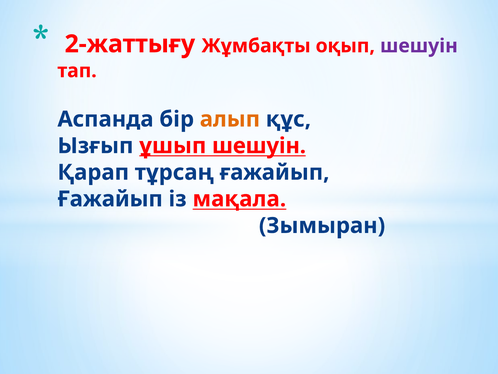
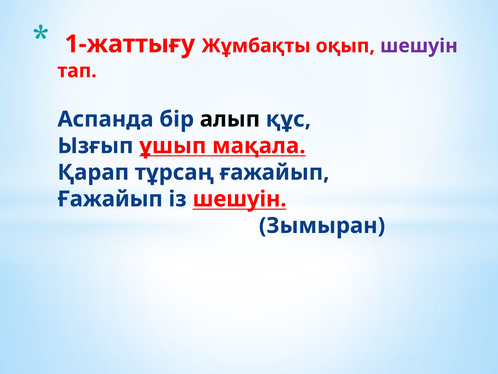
2-жаттығу: 2-жаттығу -> 1-жаттығу
алып colour: orange -> black
ұшып шешуін: шешуін -> мақала
із мақала: мақала -> шешуін
